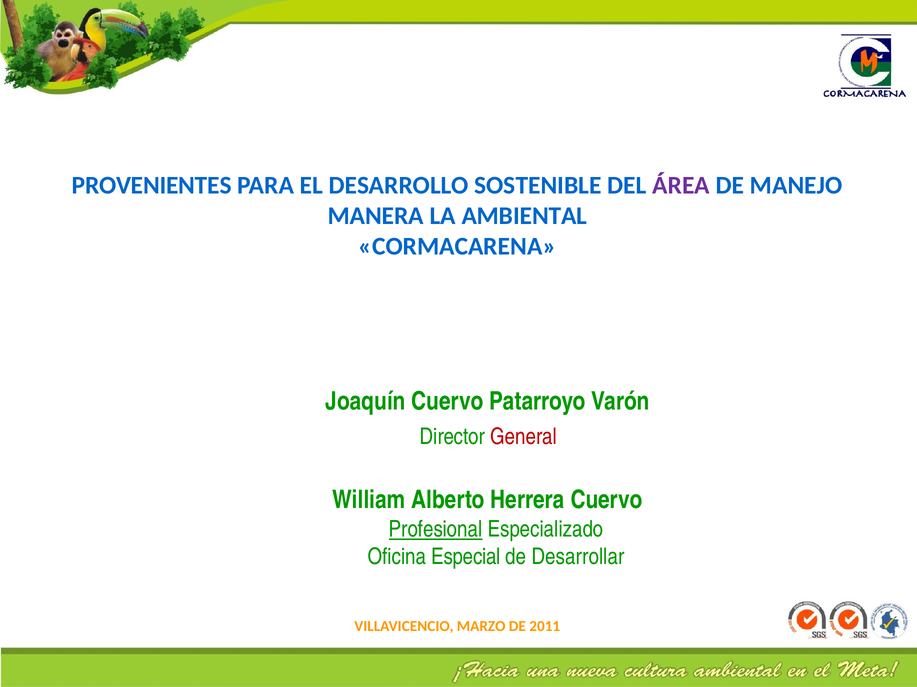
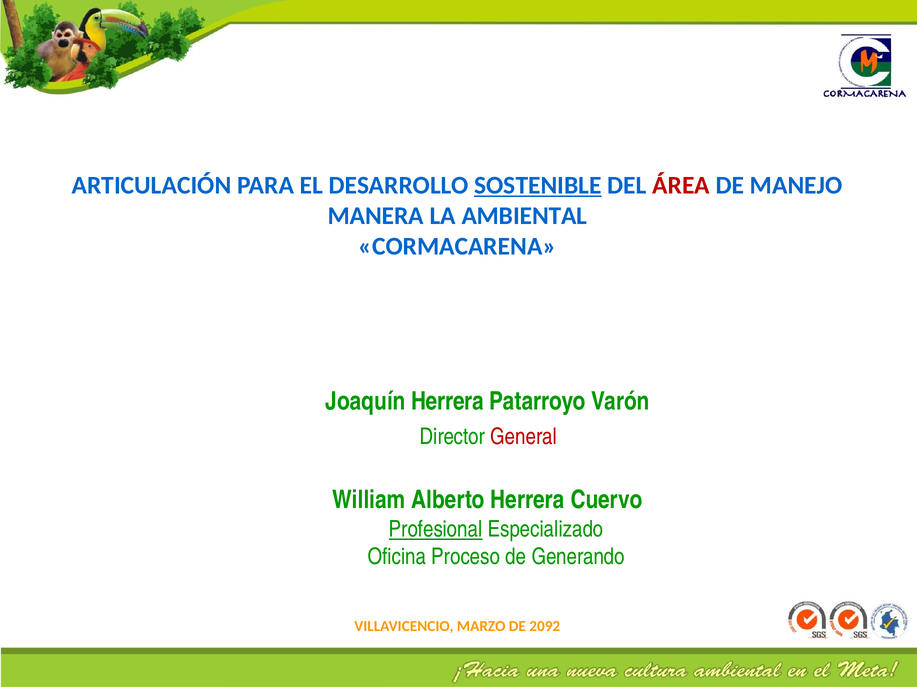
PROVENIENTES: PROVENIENTES -> ARTICULACIÓN
SOSTENIBLE underline: none -> present
ÁREA colour: purple -> red
Joaquín Cuervo: Cuervo -> Herrera
Especial: Especial -> Proceso
Desarrollar: Desarrollar -> Generando
2011: 2011 -> 2092
